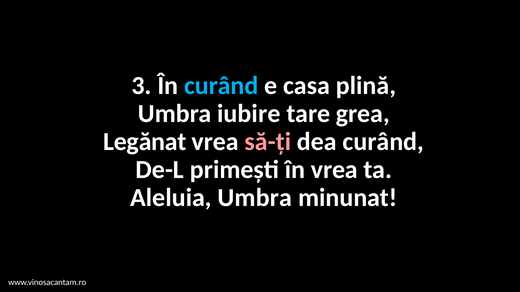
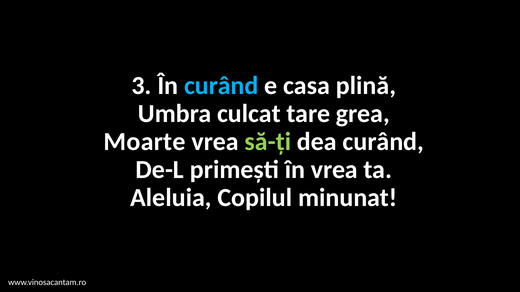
iubire: iubire -> culcat
Legănat: Legănat -> Moarte
să-ți colour: pink -> light green
Aleluia Umbra: Umbra -> Copilul
